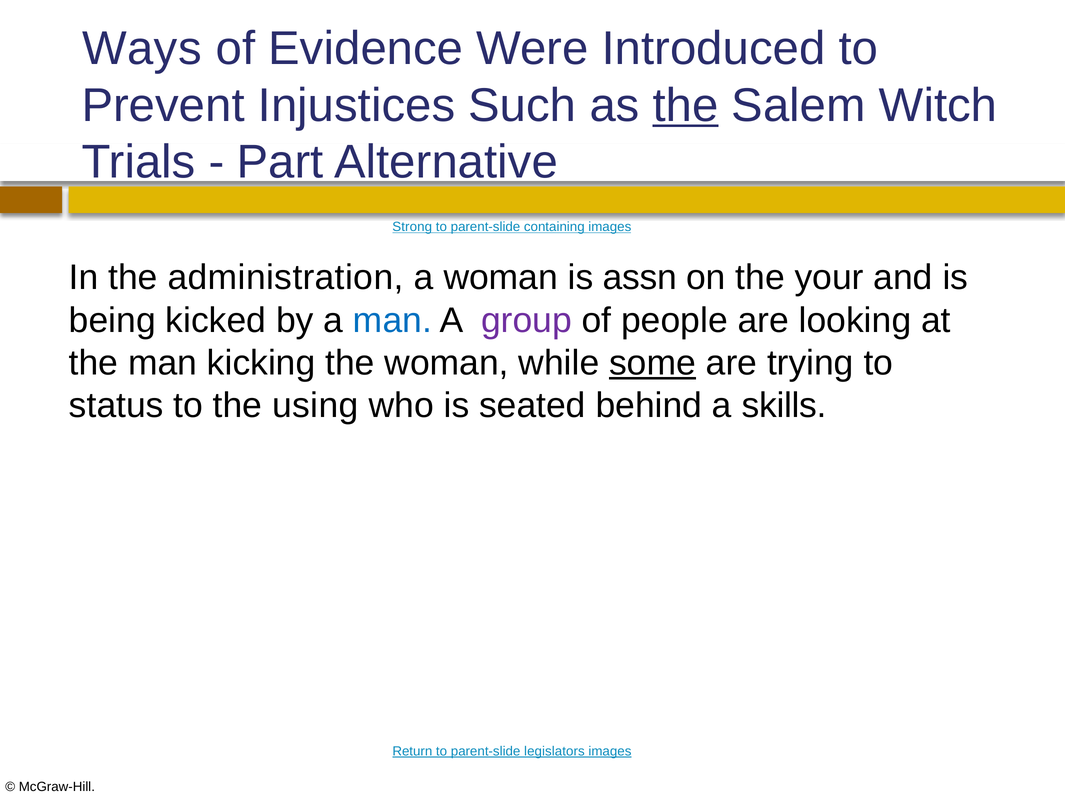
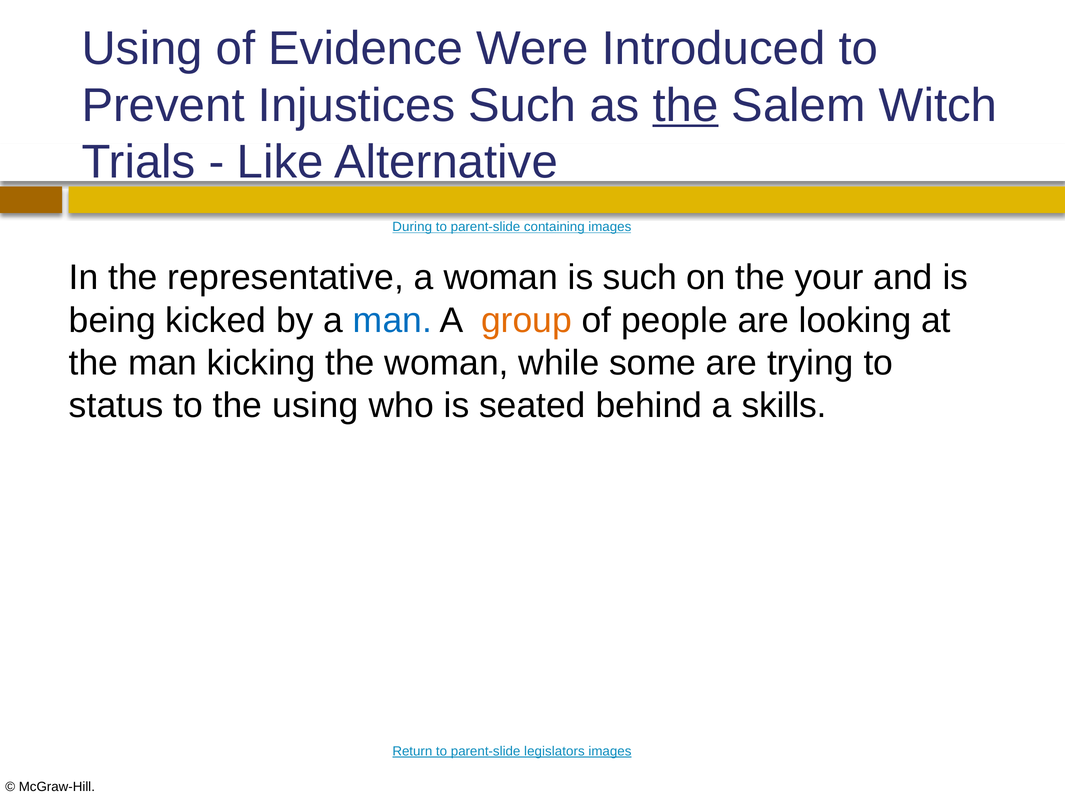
Ways at (142, 49): Ways -> Using
Part: Part -> Like
Strong: Strong -> During
administration: administration -> representative
is assn: assn -> such
group colour: purple -> orange
some underline: present -> none
